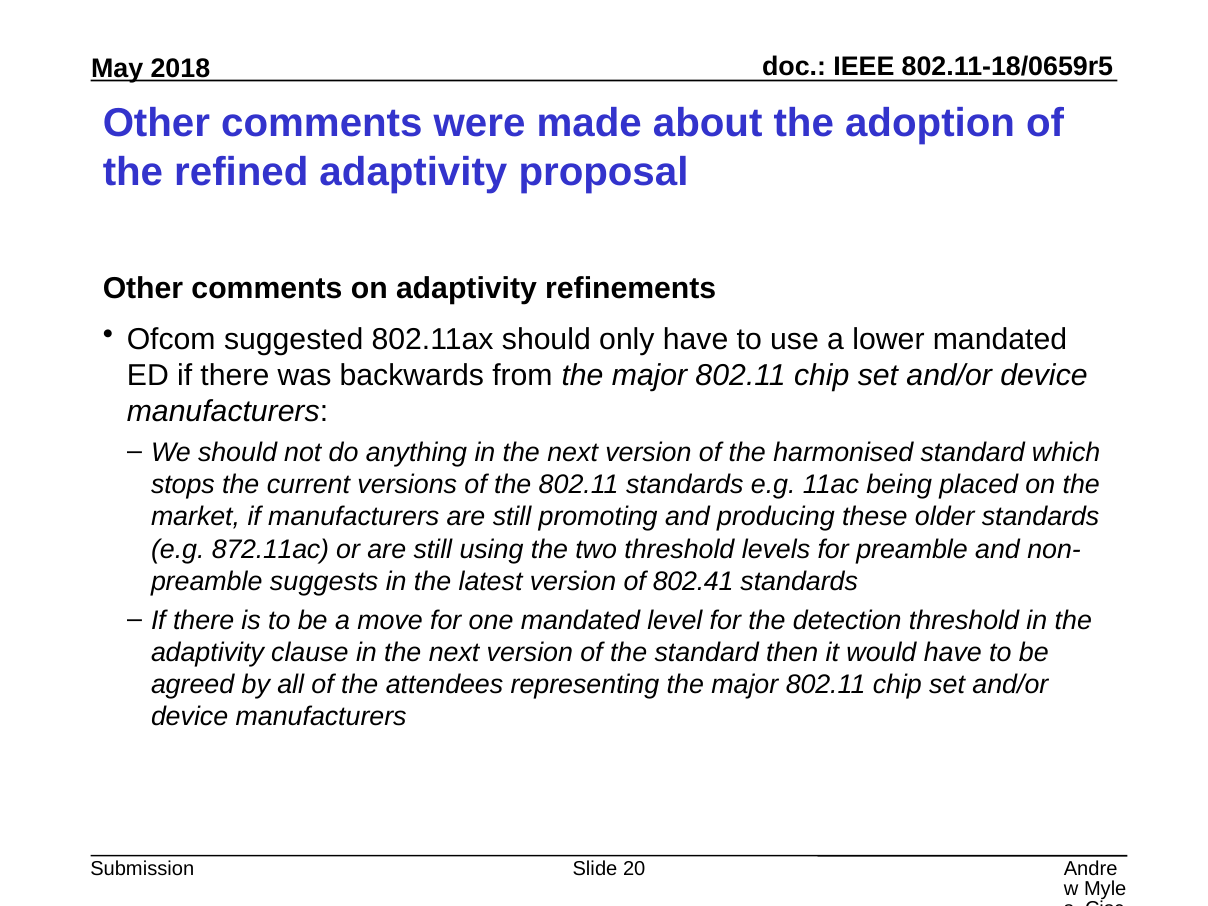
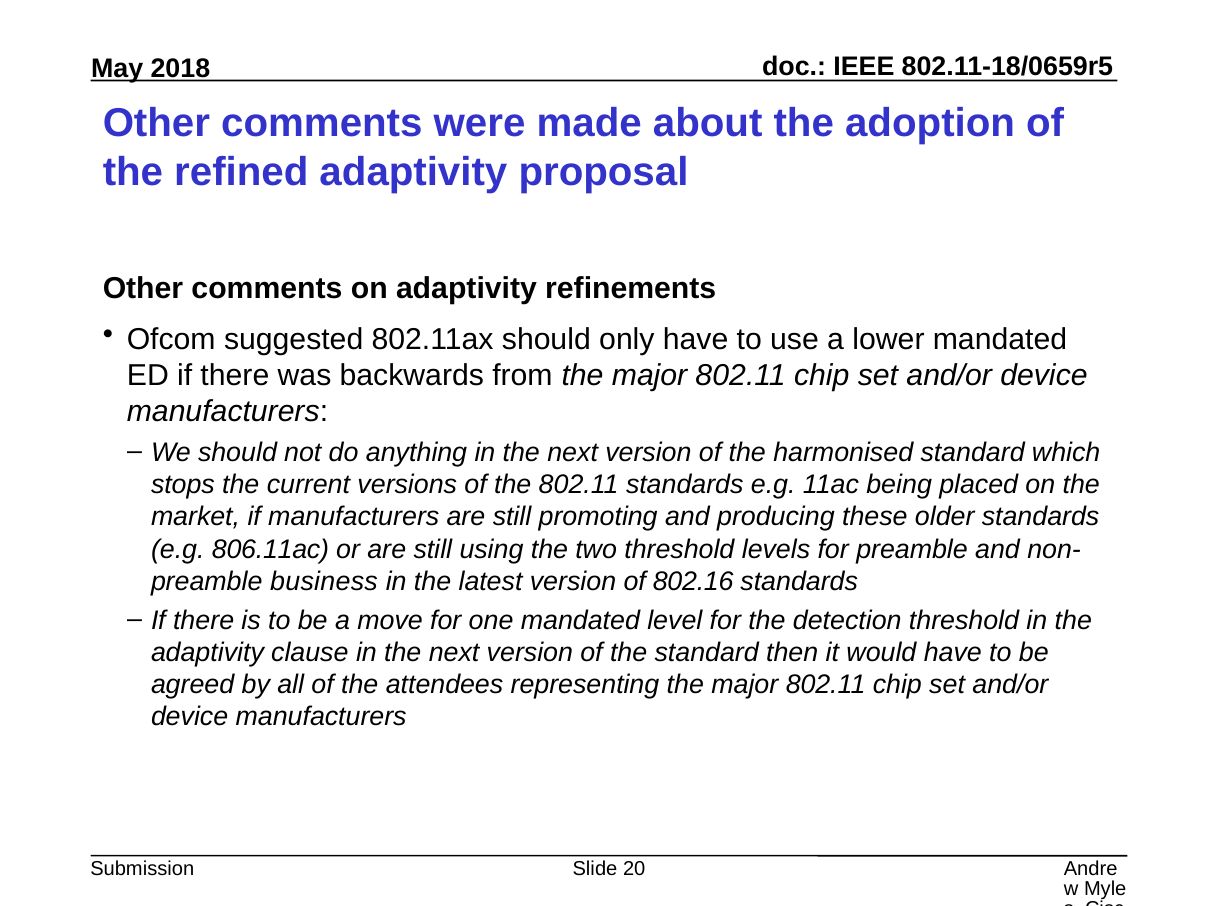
872.11ac: 872.11ac -> 806.11ac
suggests: suggests -> business
802.41: 802.41 -> 802.16
